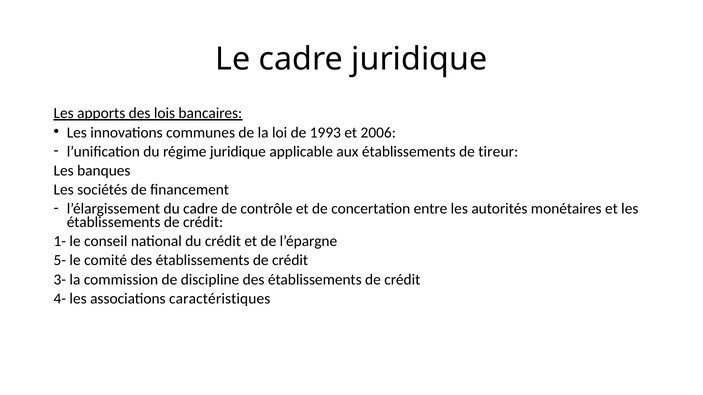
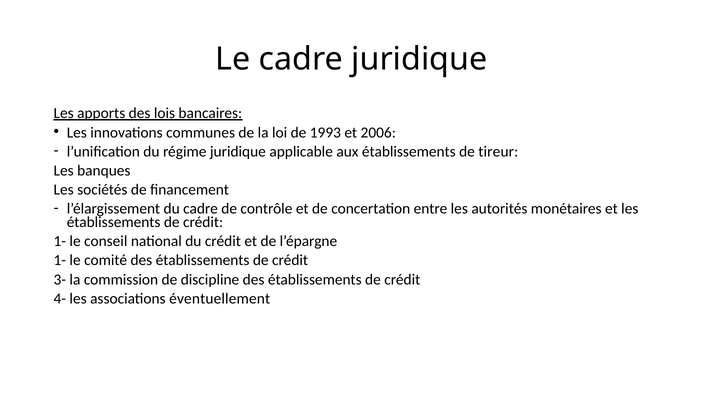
5- at (60, 261): 5- -> 1-
caractéristiques: caractéristiques -> éventuellement
